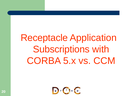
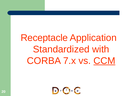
Subscriptions: Subscriptions -> Standardized
5.x: 5.x -> 7.x
CCM underline: none -> present
